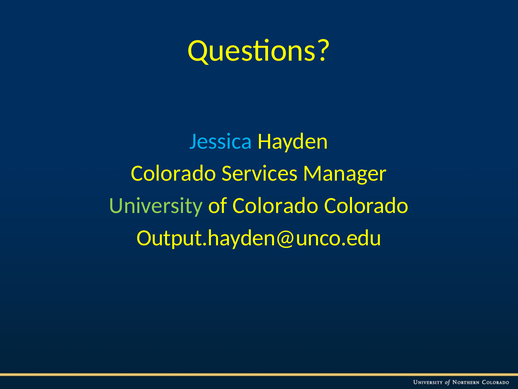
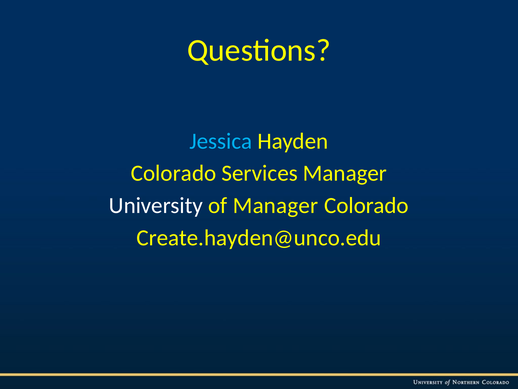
University colour: light green -> white
of Colorado: Colorado -> Manager
Output.hayden@unco.edu: Output.hayden@unco.edu -> Create.hayden@unco.edu
